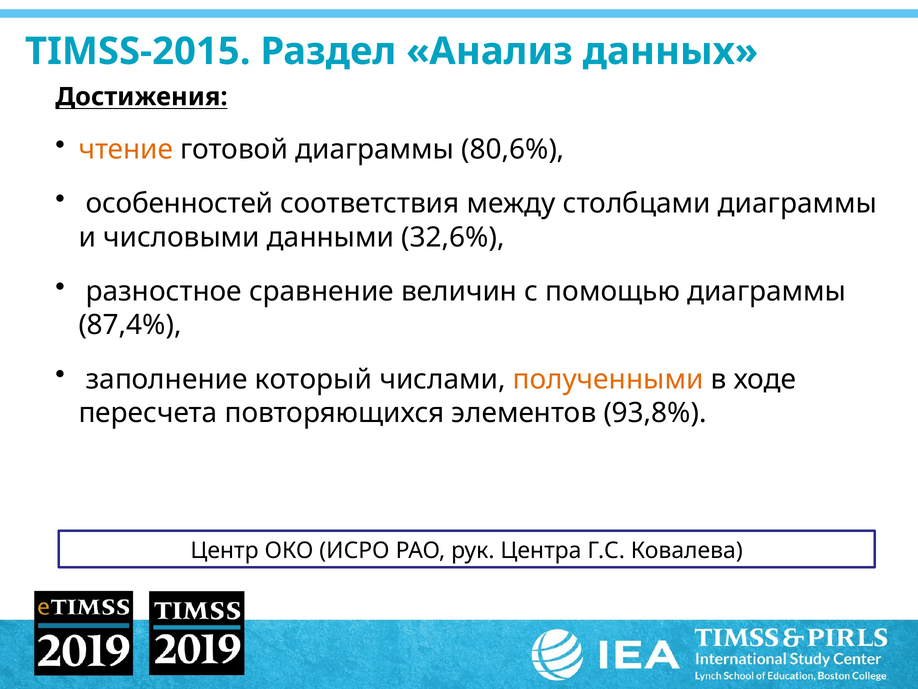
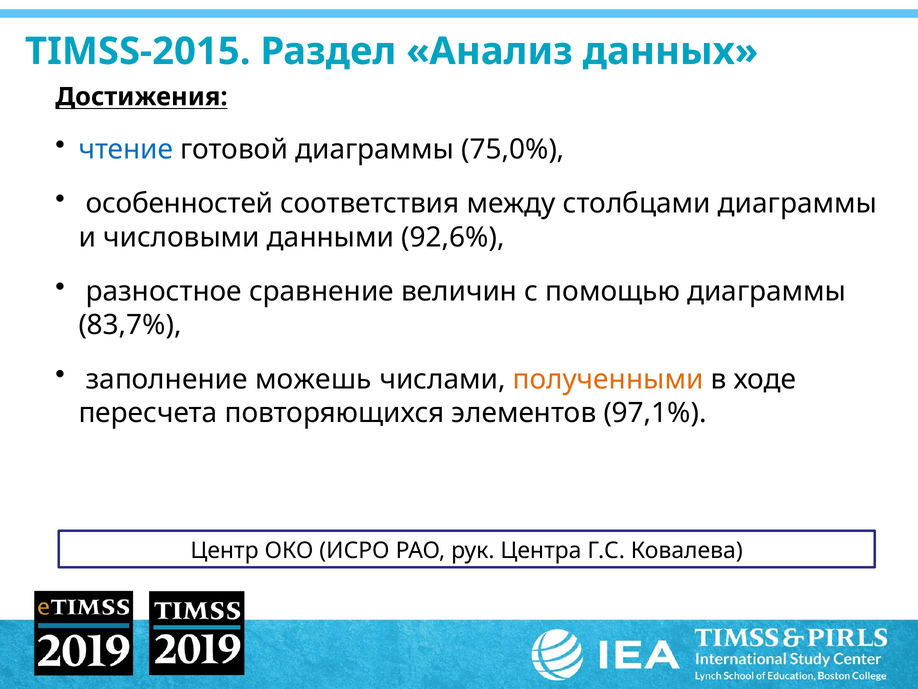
чтение colour: orange -> blue
80,6%: 80,6% -> 75,0%
32,6%: 32,6% -> 92,6%
87,4%: 87,4% -> 83,7%
который: который -> можешь
93,8%: 93,8% -> 97,1%
